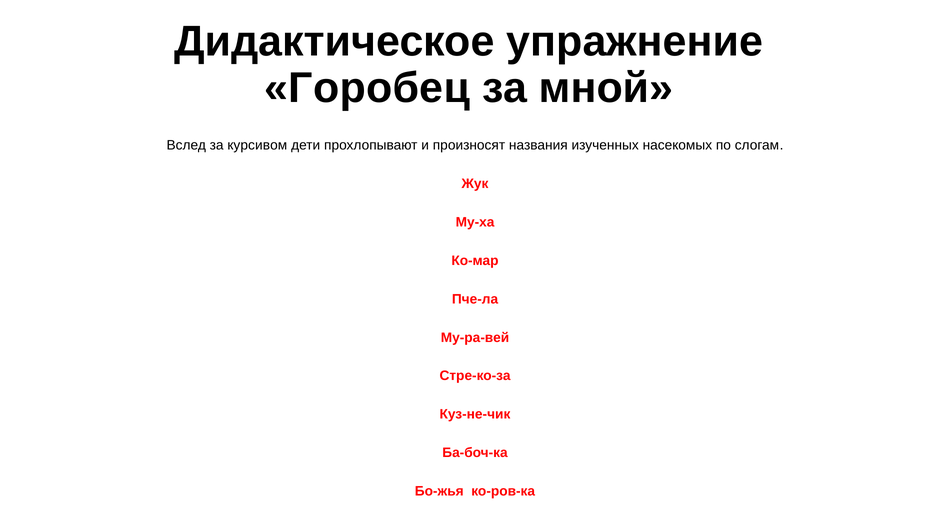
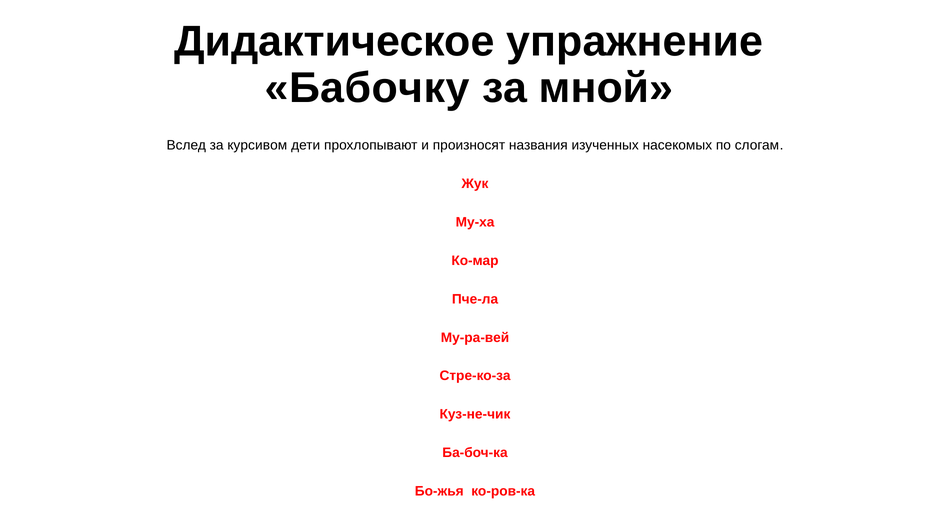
Горобец: Горобец -> Бабочку
